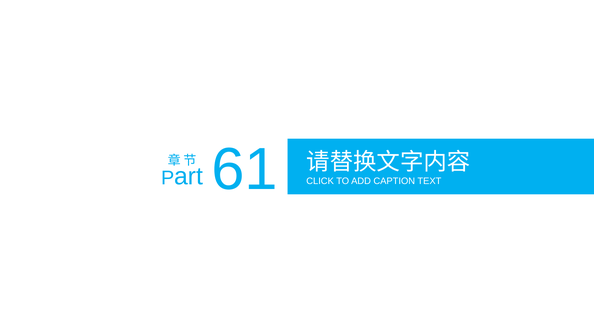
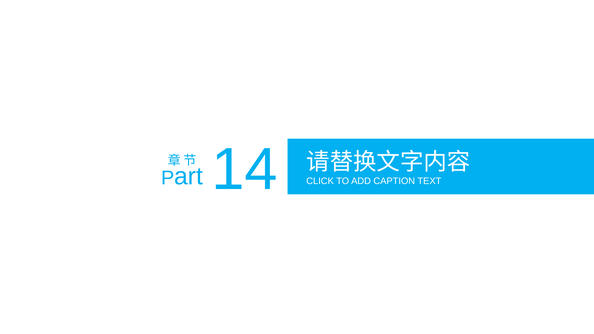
61: 61 -> 14
